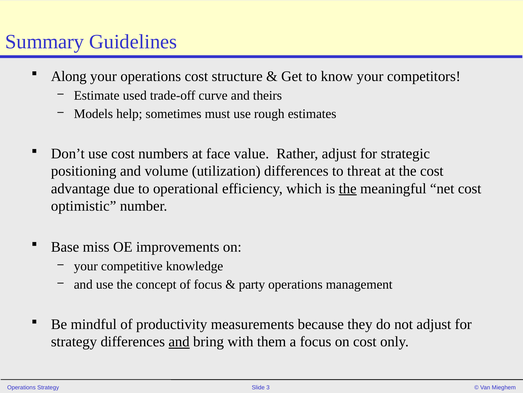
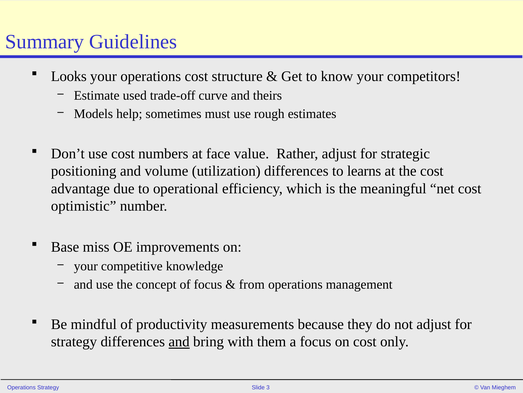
Along: Along -> Looks
threat: threat -> learns
the at (348, 188) underline: present -> none
party: party -> from
